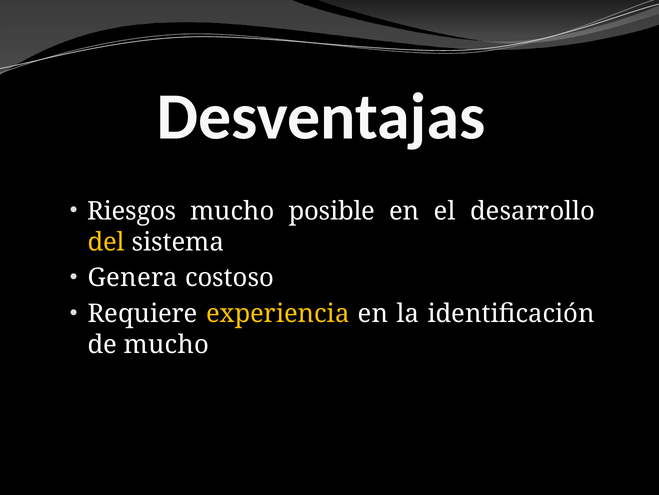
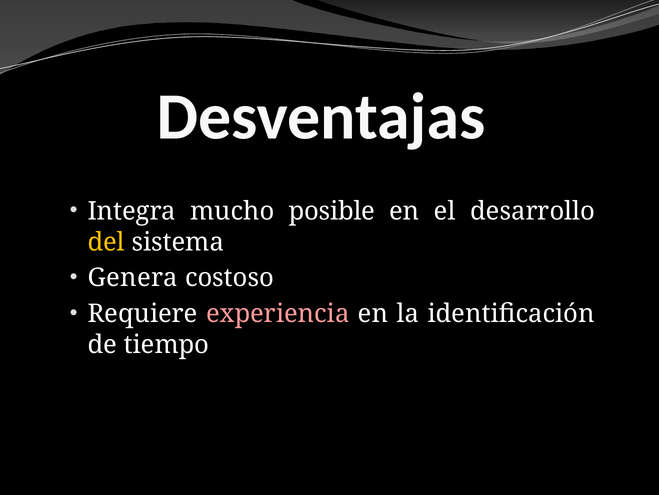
Riesgos: Riesgos -> Integra
experiencia colour: yellow -> pink
de mucho: mucho -> tiempo
